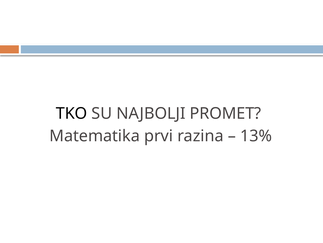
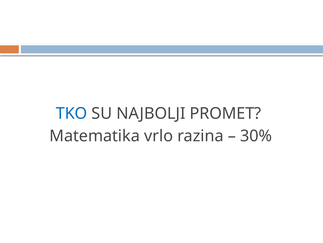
TKO colour: black -> blue
prvi: prvi -> vrlo
13%: 13% -> 30%
